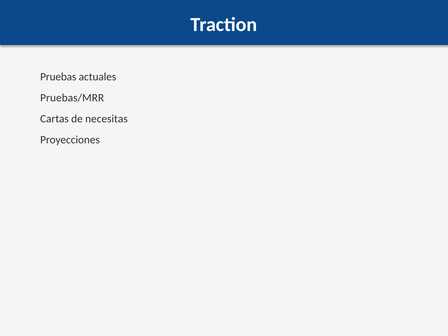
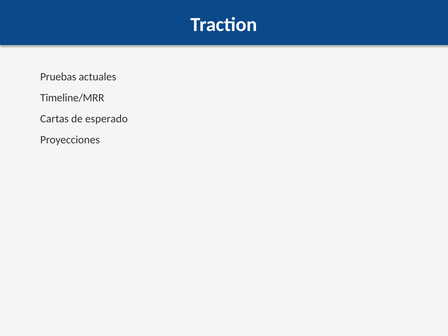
Pruebas/MRR: Pruebas/MRR -> Timeline/MRR
necesitas: necesitas -> esperado
